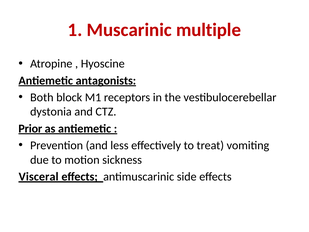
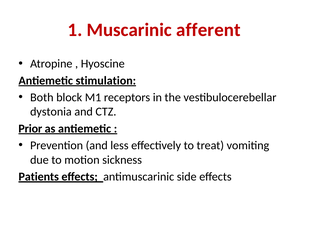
multiple: multiple -> afferent
antagonists: antagonists -> stimulation
Visceral: Visceral -> Patients
